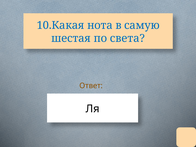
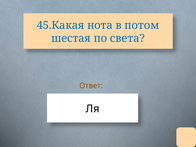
10.Какая: 10.Какая -> 45.Какая
самую: самую -> потом
